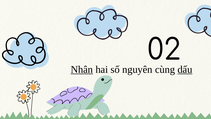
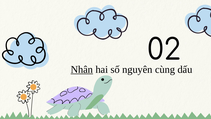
dấu underline: present -> none
